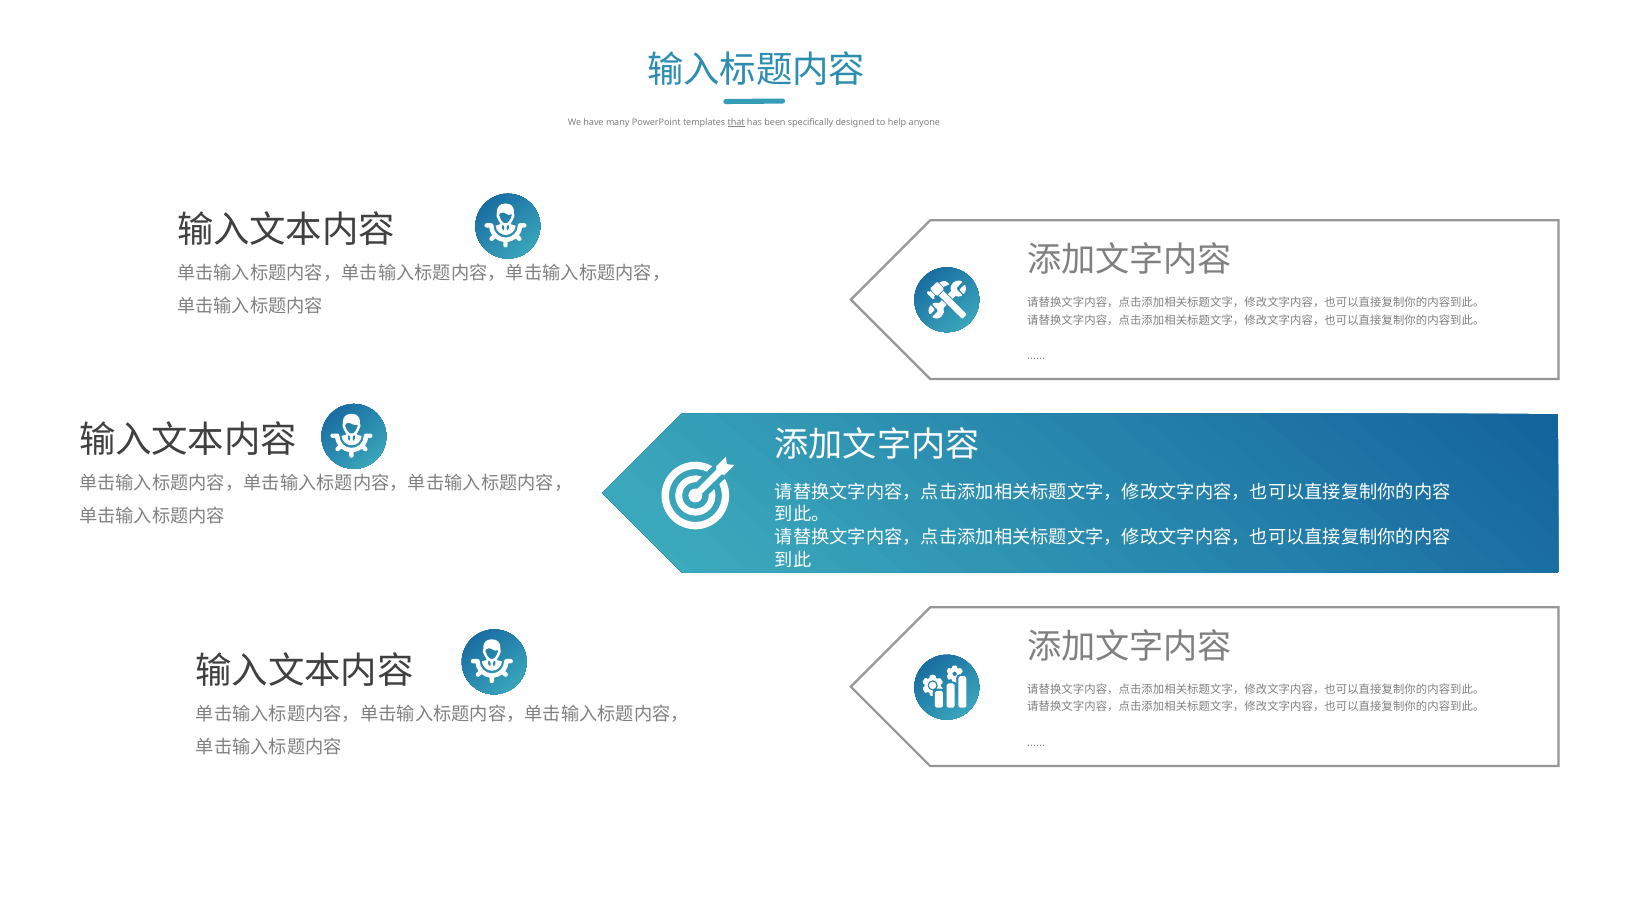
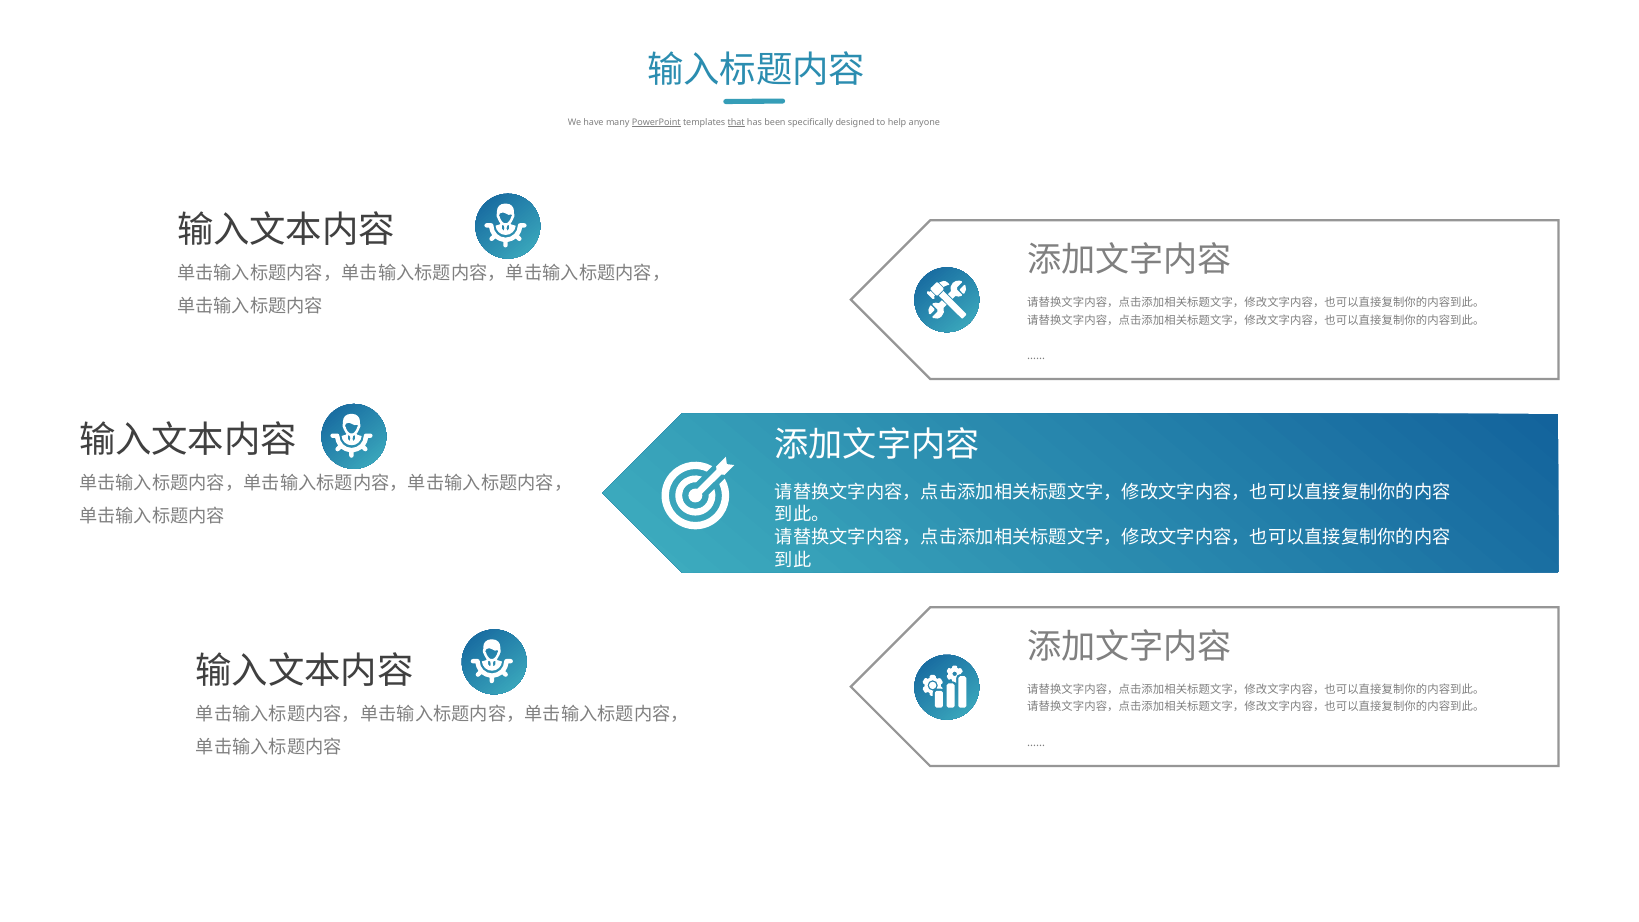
PowerPoint underline: none -> present
